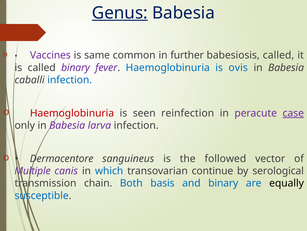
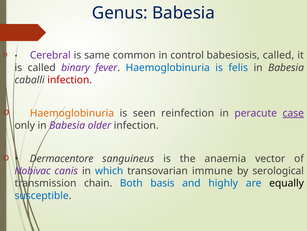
Genus underline: present -> none
Vaccines: Vaccines -> Cerebral
further: further -> control
ovis: ovis -> felis
infection at (70, 80) colour: blue -> red
Haemoglobinuria at (72, 113) colour: red -> orange
larva: larva -> older
followed: followed -> anaemia
Multiple: Multiple -> Nobivac
continue: continue -> immune
and binary: binary -> highly
